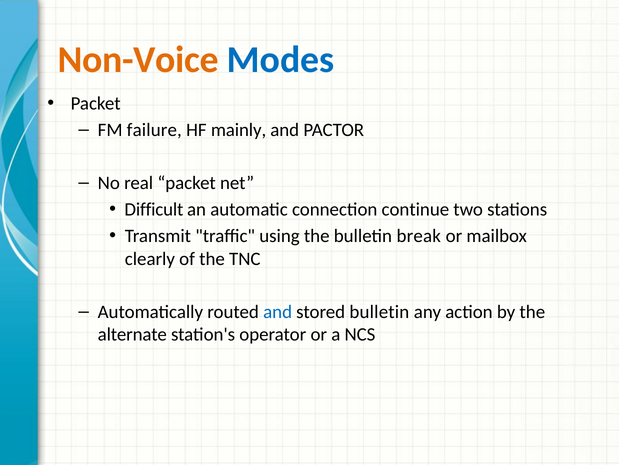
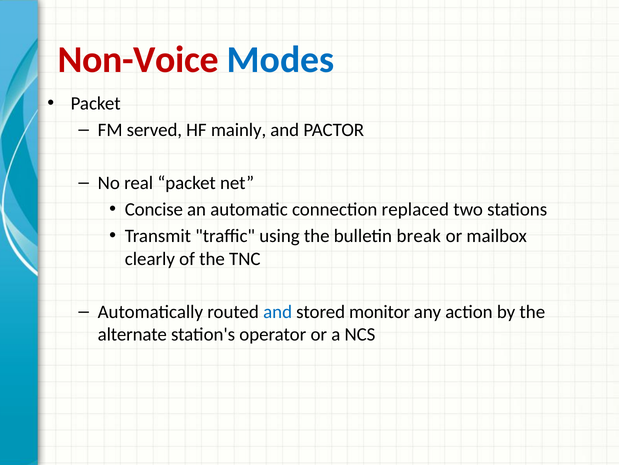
Non-Voice colour: orange -> red
failure: failure -> served
Difficult: Difficult -> Concise
continue: continue -> replaced
stored bulletin: bulletin -> monitor
